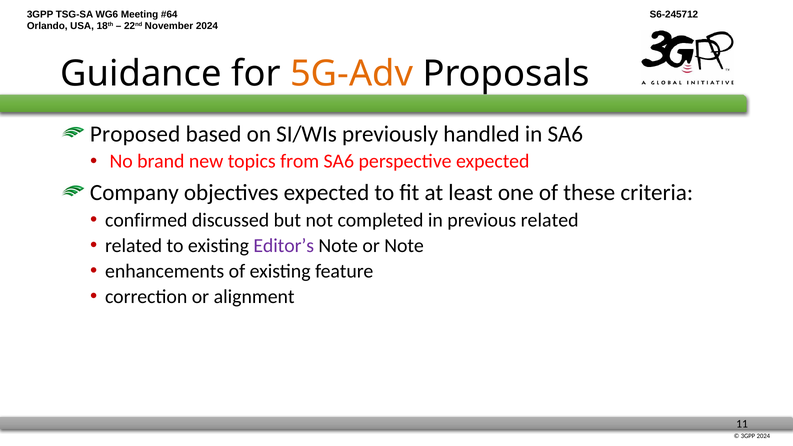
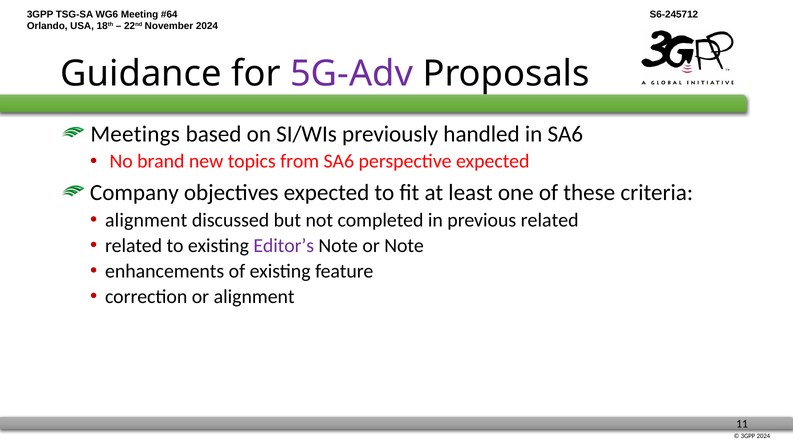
5G-Adv colour: orange -> purple
Proposed: Proposed -> Meetings
confirmed at (146, 220): confirmed -> alignment
